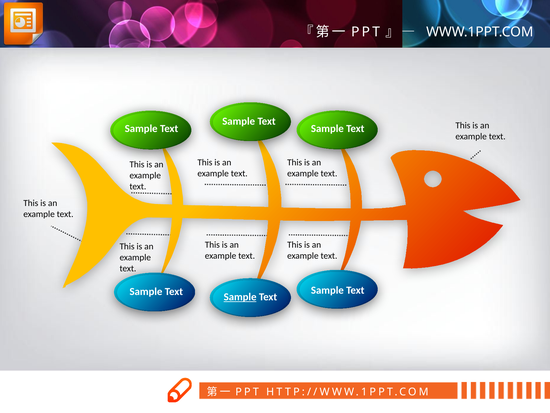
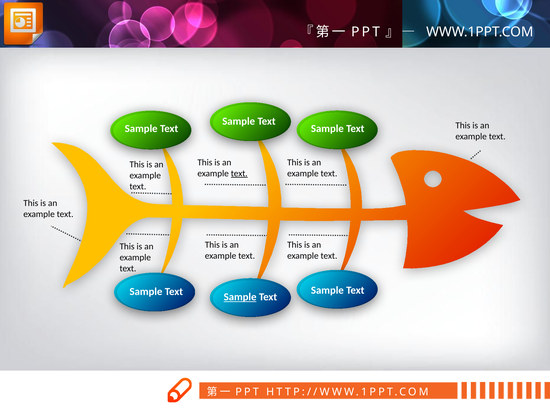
text at (239, 173) underline: none -> present
